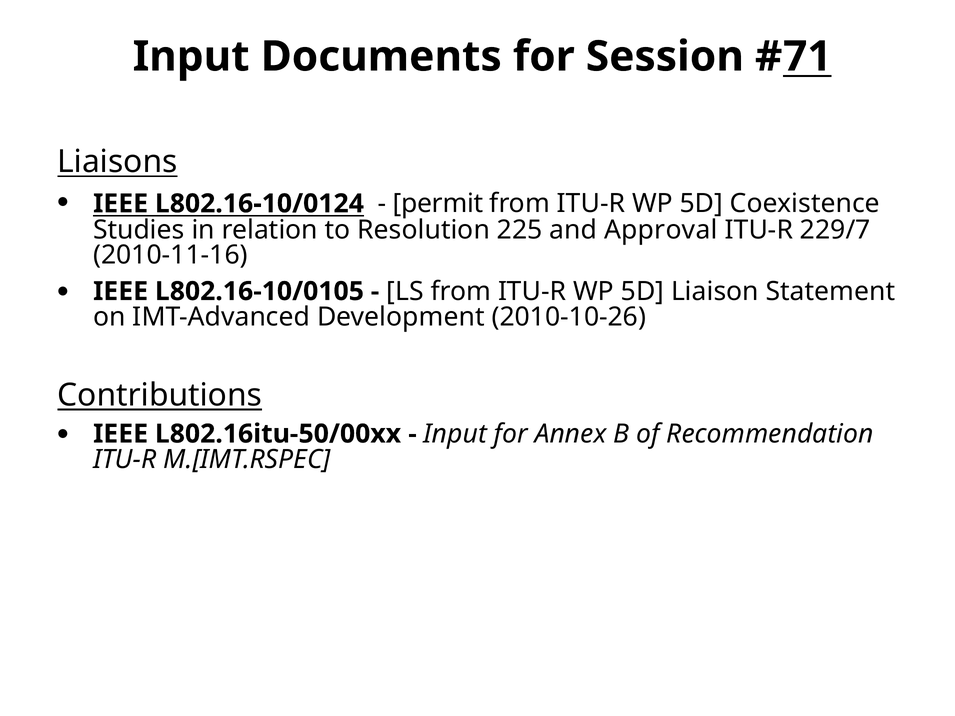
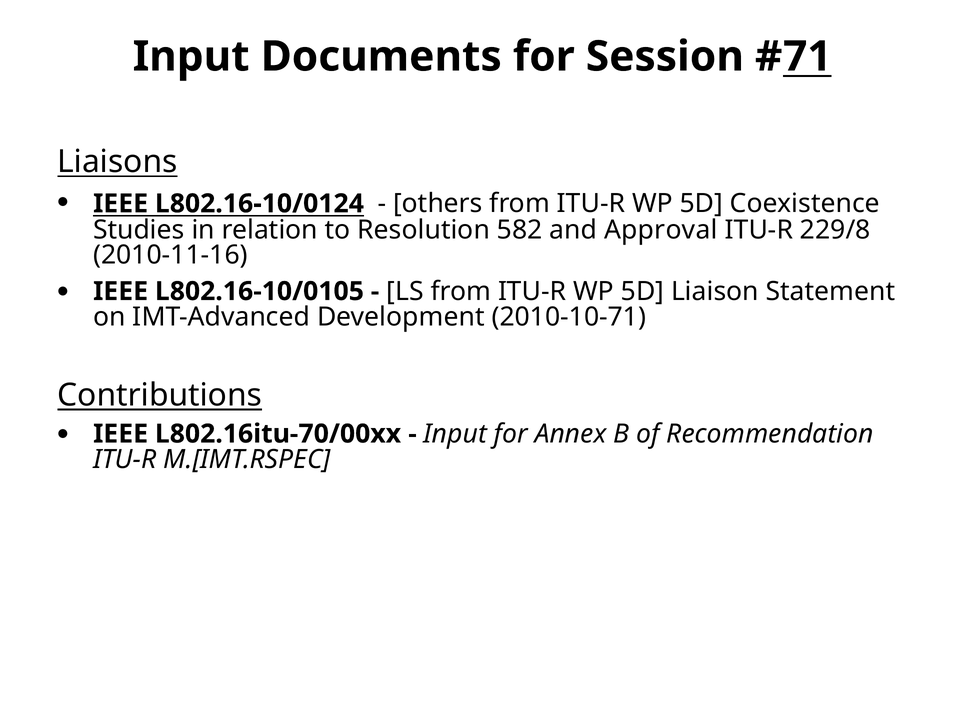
permit: permit -> others
225: 225 -> 582
229/7: 229/7 -> 229/8
2010-10-26: 2010-10-26 -> 2010-10-71
L802.16itu-50/00xx: L802.16itu-50/00xx -> L802.16itu-70/00xx
